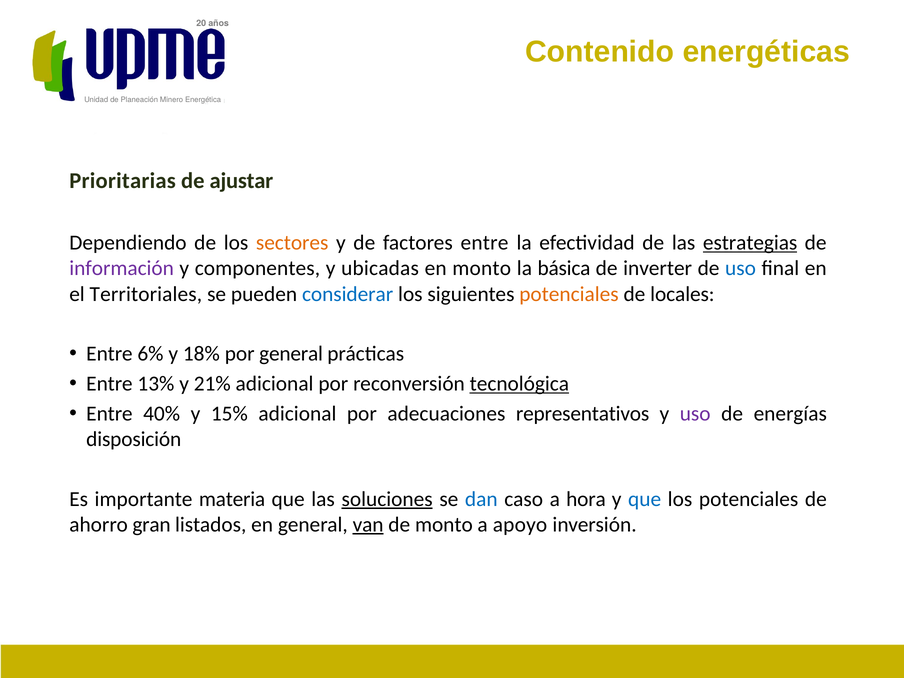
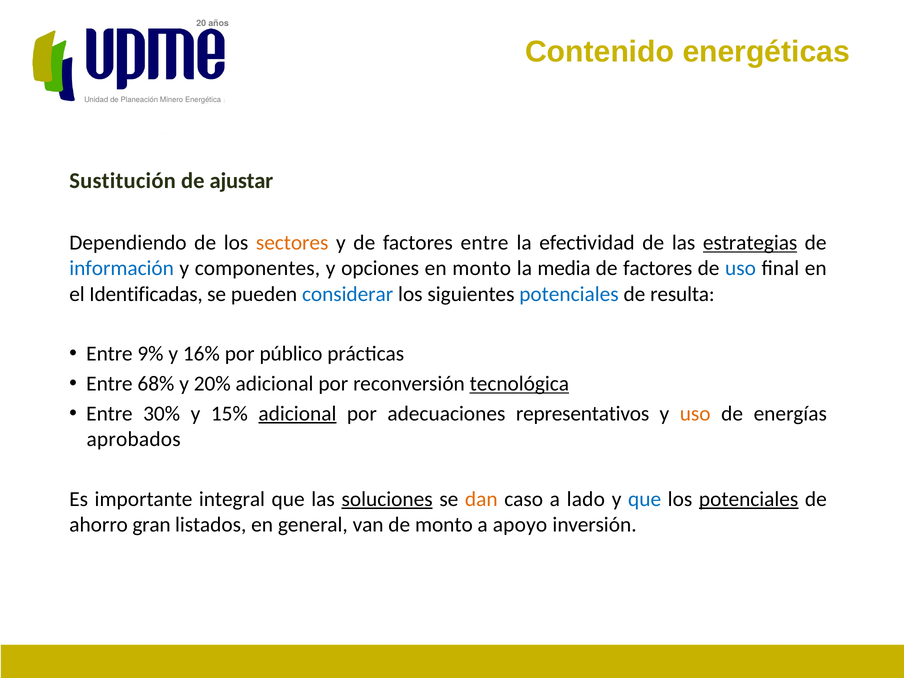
Prioritarias: Prioritarias -> Sustitución
información colour: purple -> blue
ubicadas: ubicadas -> opciones
básica: básica -> media
inverter at (658, 268): inverter -> factores
Territoriales: Territoriales -> Identificadas
potenciales at (569, 294) colour: orange -> blue
locales: locales -> resulta
6%: 6% -> 9%
18%: 18% -> 16%
por general: general -> público
13%: 13% -> 68%
21%: 21% -> 20%
40%: 40% -> 30%
adicional at (297, 414) underline: none -> present
uso at (695, 414) colour: purple -> orange
disposición: disposición -> aprobados
materia: materia -> integral
dan colour: blue -> orange
hora: hora -> lado
potenciales at (749, 499) underline: none -> present
van underline: present -> none
